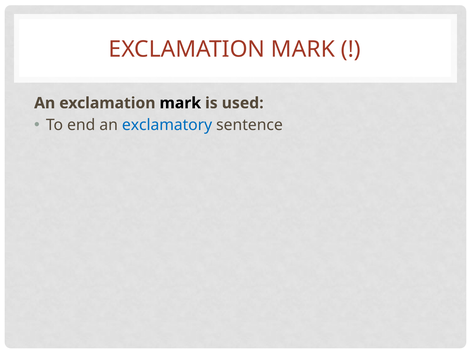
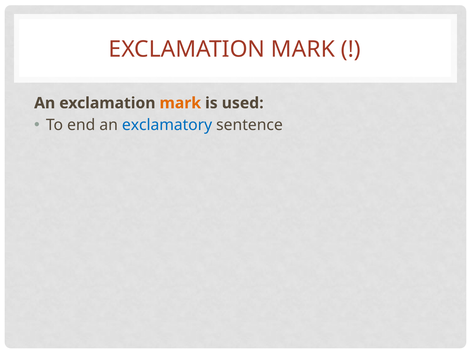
mark at (180, 103) colour: black -> orange
